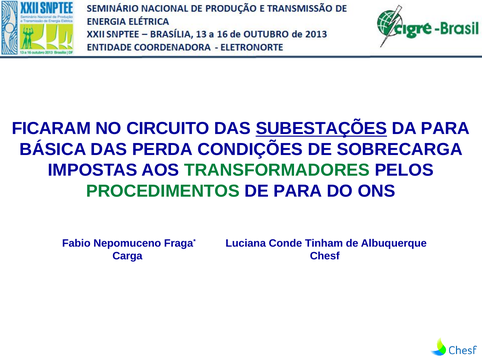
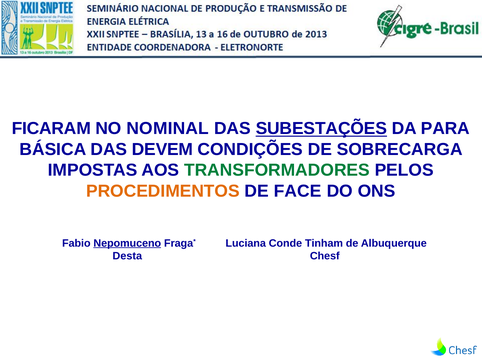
CIRCUITO: CIRCUITO -> NOMINAL
PERDA: PERDA -> DEVEM
PROCEDIMENTOS colour: green -> orange
DE PARA: PARA -> FACE
Nepomuceno underline: none -> present
Carga: Carga -> Desta
